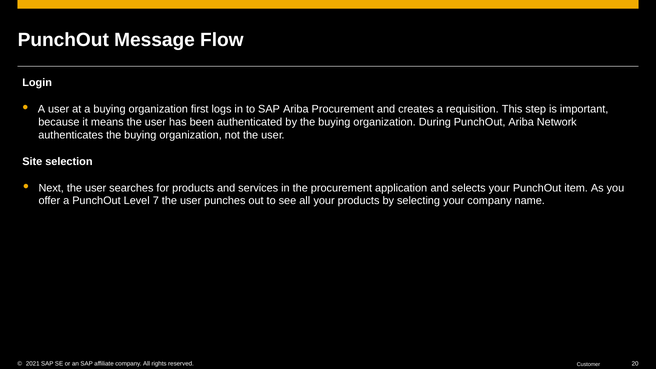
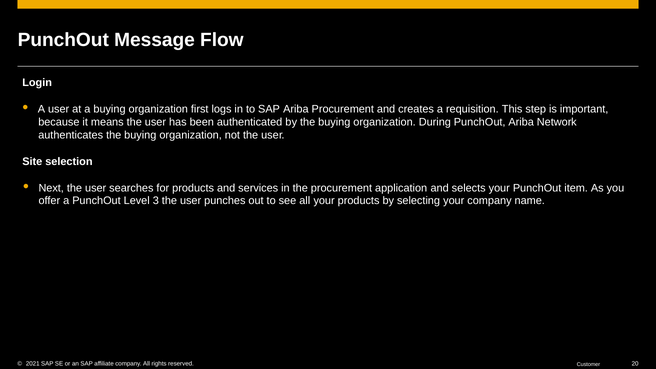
7: 7 -> 3
